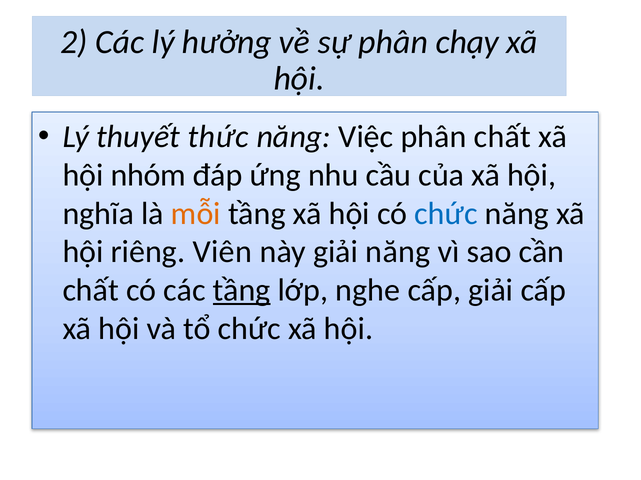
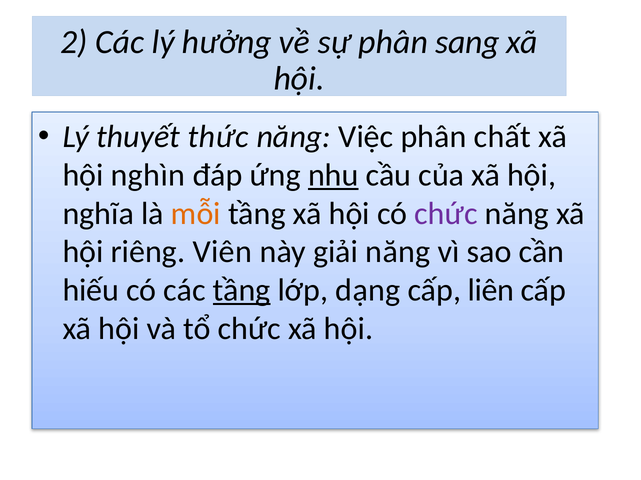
chạy: chạy -> sang
nhóm: nhóm -> nghìn
nhu underline: none -> present
chức at (446, 214) colour: blue -> purple
chất at (91, 291): chất -> hiếu
nghe: nghe -> dạng
cấp giải: giải -> liên
